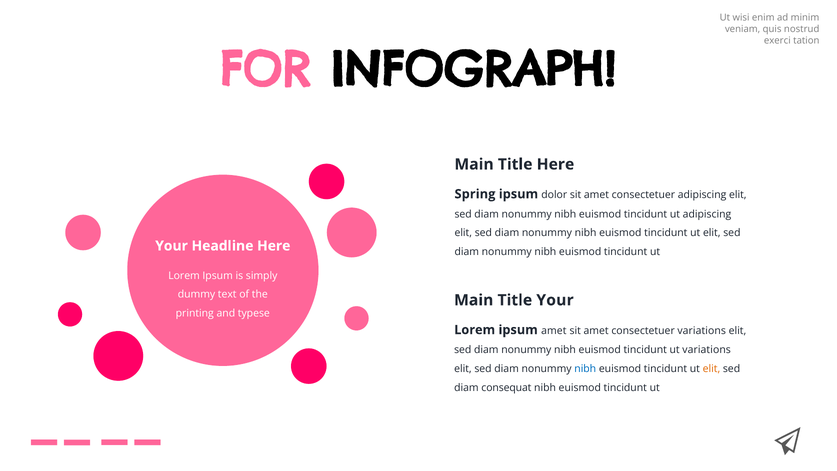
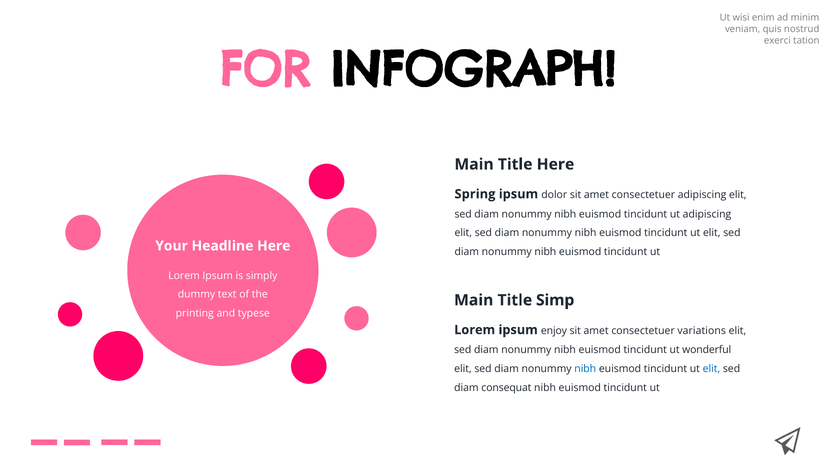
Title Your: Your -> Simp
ipsum amet: amet -> enjoy
ut variations: variations -> wonderful
elit at (711, 369) colour: orange -> blue
